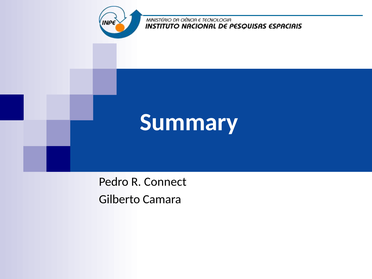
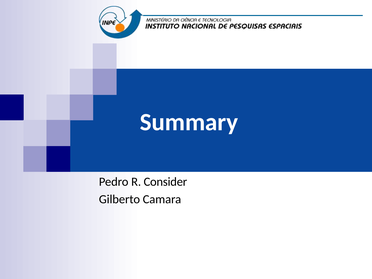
Connect: Connect -> Consider
